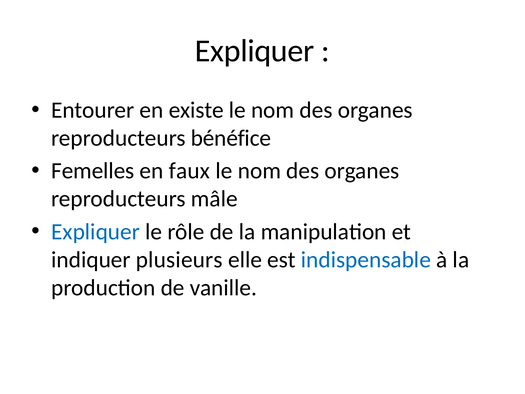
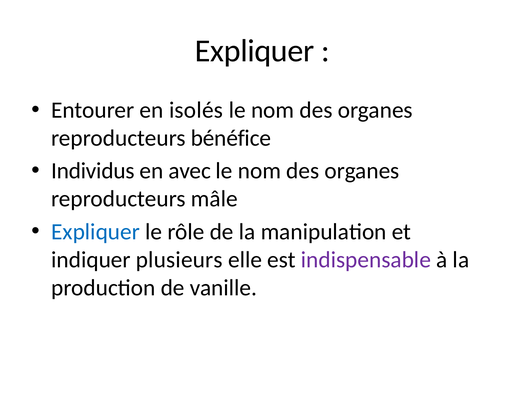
existe: existe -> isolés
Femelles: Femelles -> Individus
faux: faux -> avec
indispensable colour: blue -> purple
